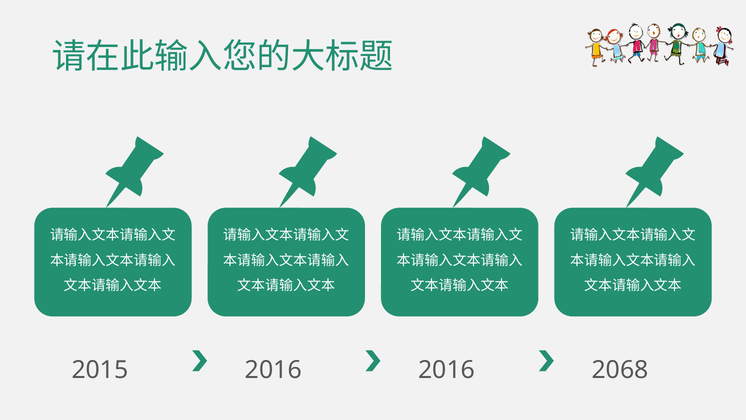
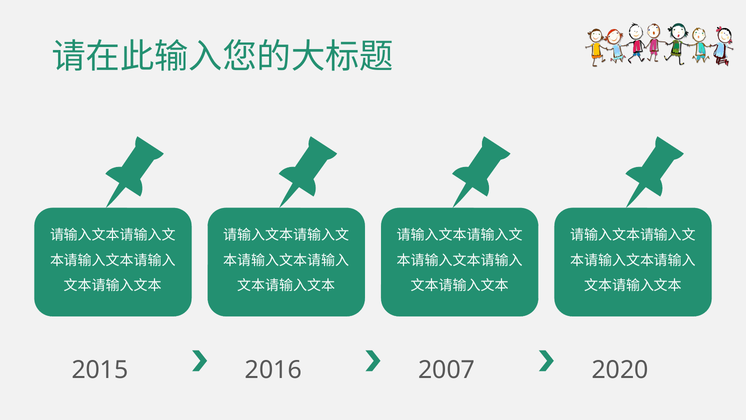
2016 at (447, 370): 2016 -> 2007
2068: 2068 -> 2020
